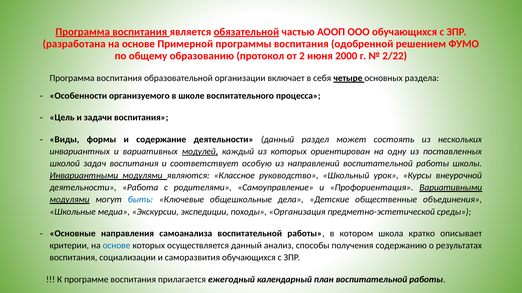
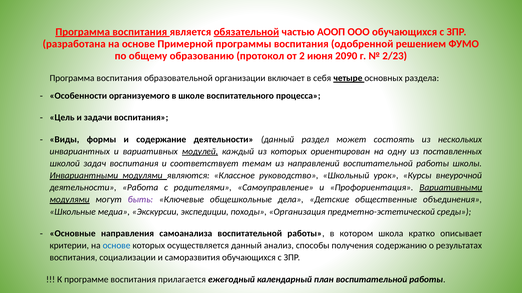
2000: 2000 -> 2090
2/22: 2/22 -> 2/23
особую: особую -> темам
быть colour: blue -> purple
